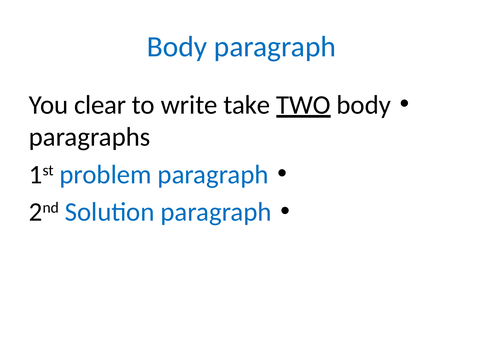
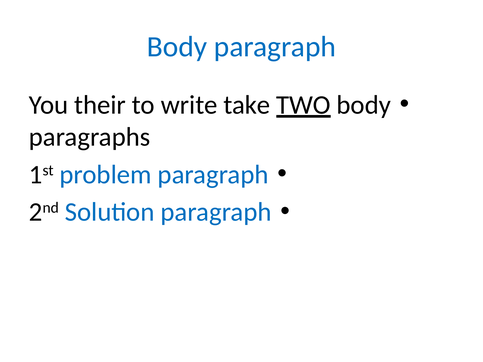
clear: clear -> their
